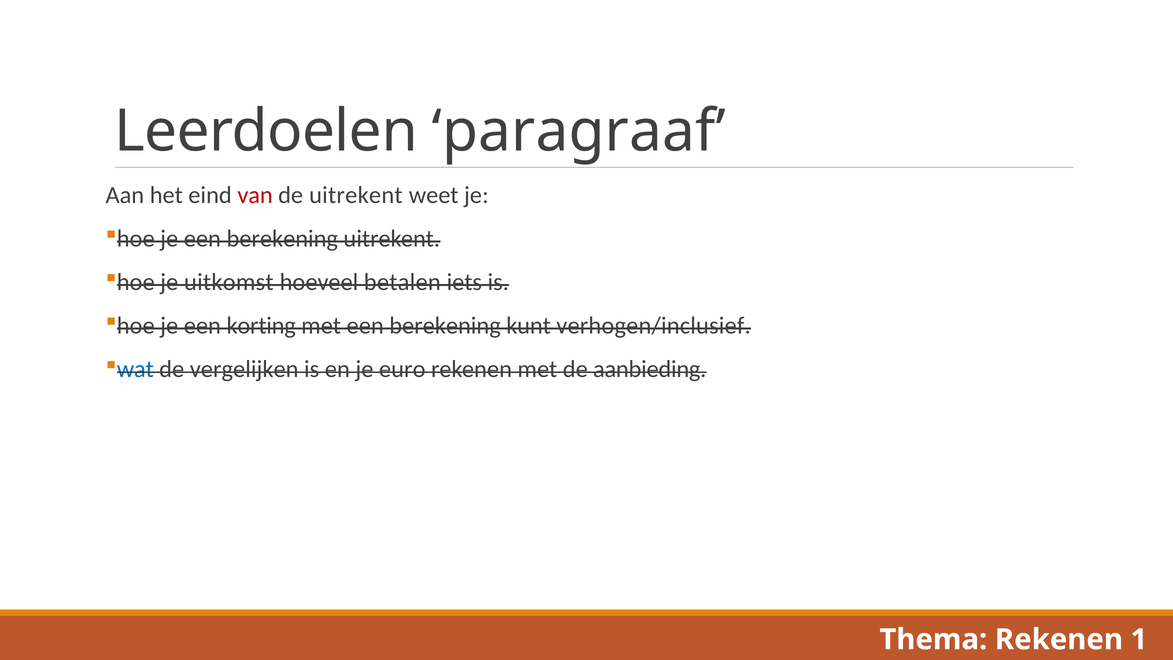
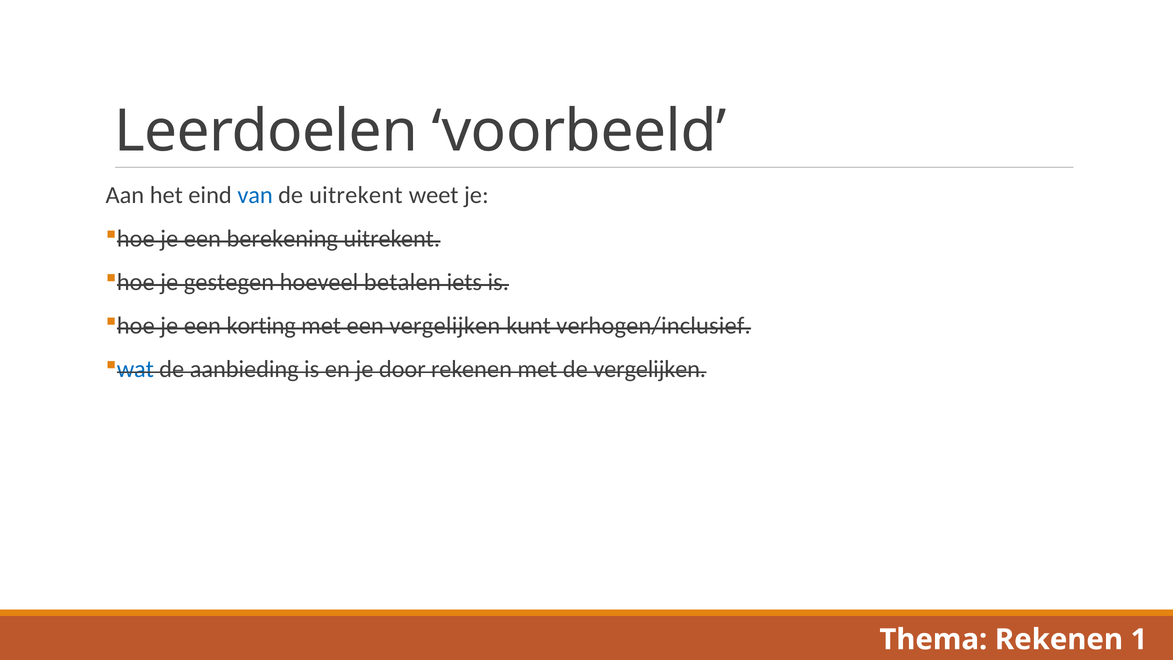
paragraaf: paragraaf -> voorbeeld
van colour: red -> blue
uitkomst: uitkomst -> gestegen
met een berekening: berekening -> vergelijken
vergelijken: vergelijken -> aanbieding
euro: euro -> door
de aanbieding: aanbieding -> vergelijken
